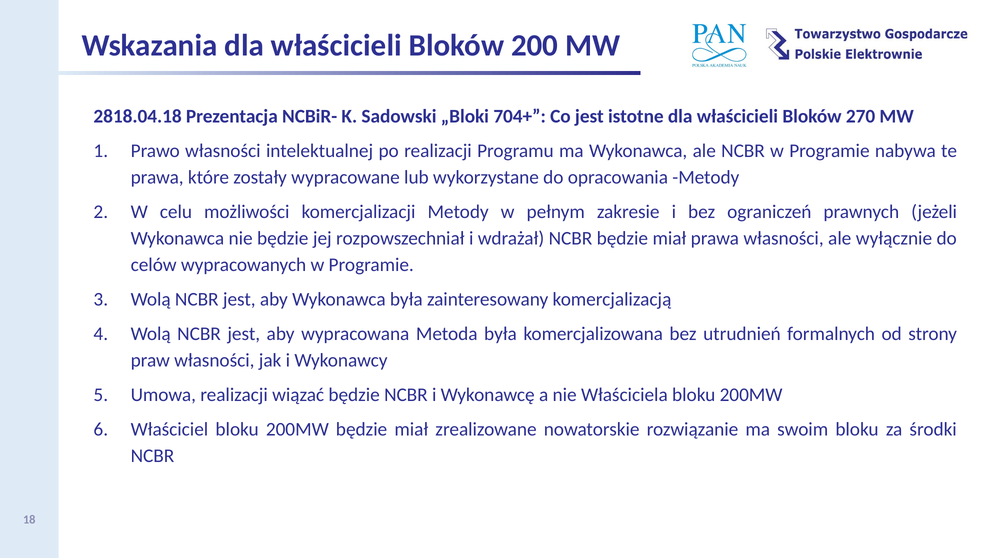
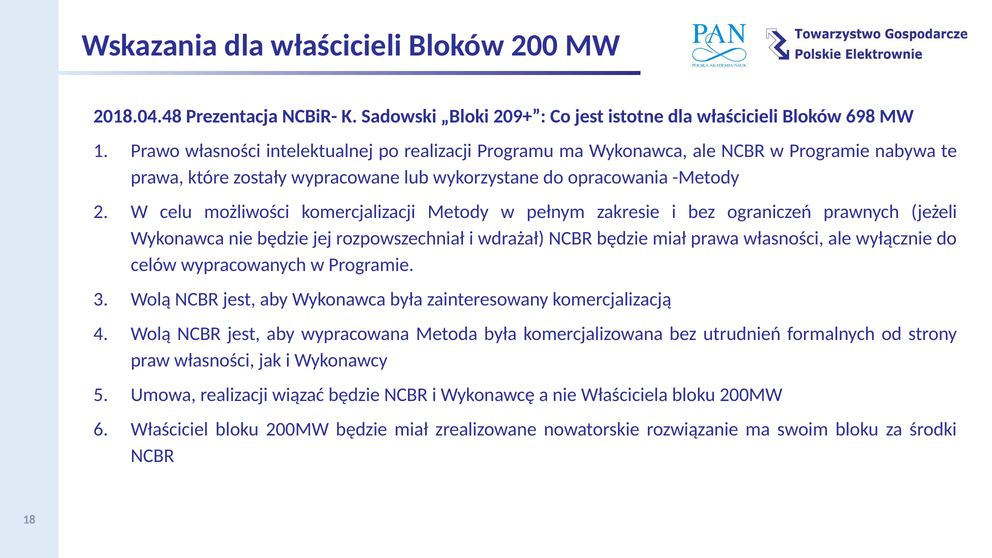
2818.04.18: 2818.04.18 -> 2018.04.48
704+: 704+ -> 209+
270: 270 -> 698
